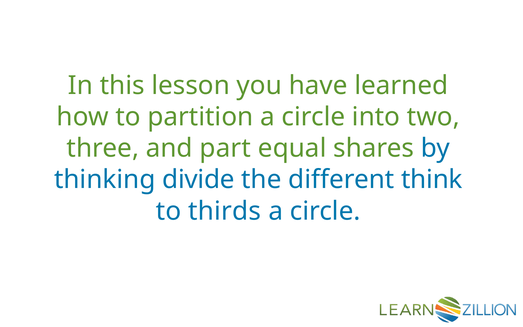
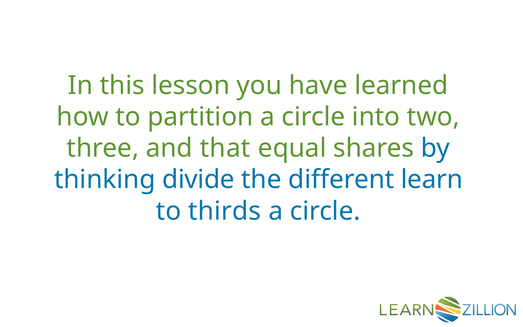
part: part -> that
think: think -> learn
